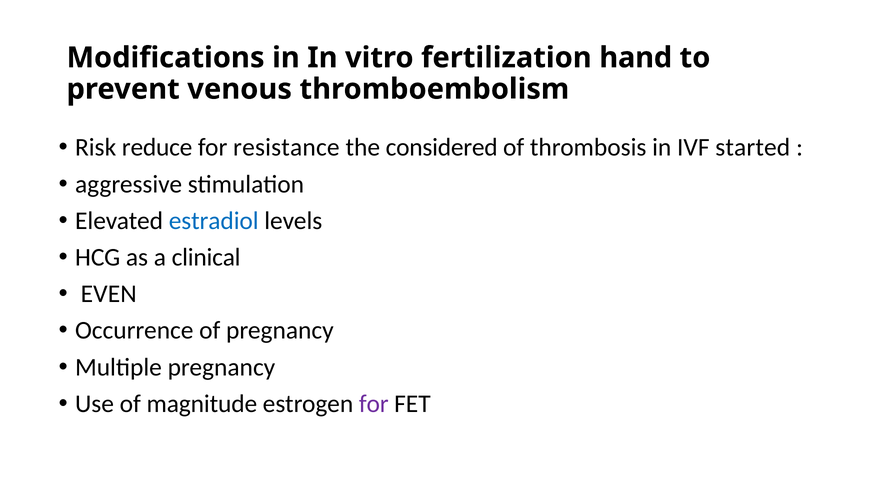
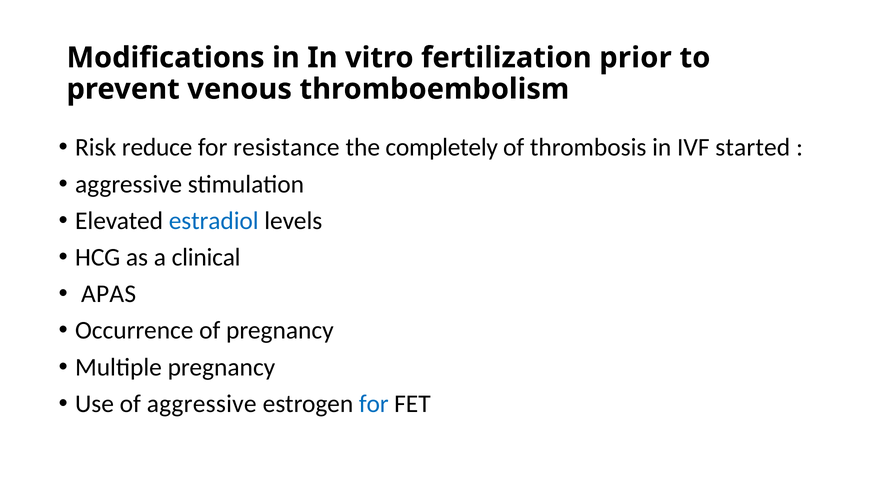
hand: hand -> prior
considered: considered -> completely
EVEN: EVEN -> APAS
of magnitude: magnitude -> aggressive
for at (374, 404) colour: purple -> blue
